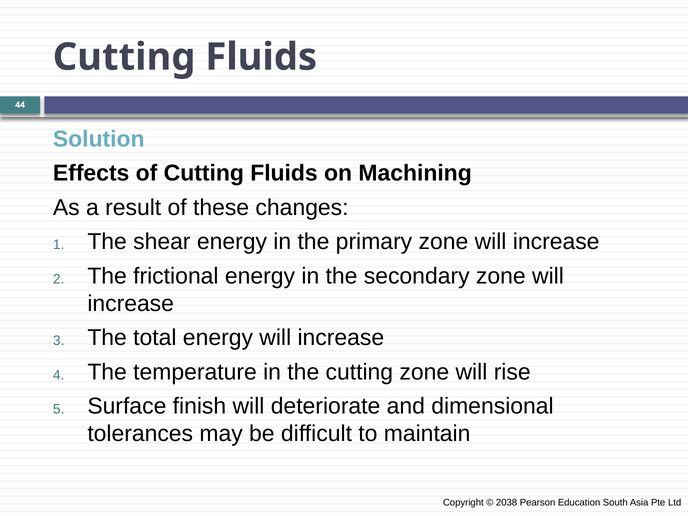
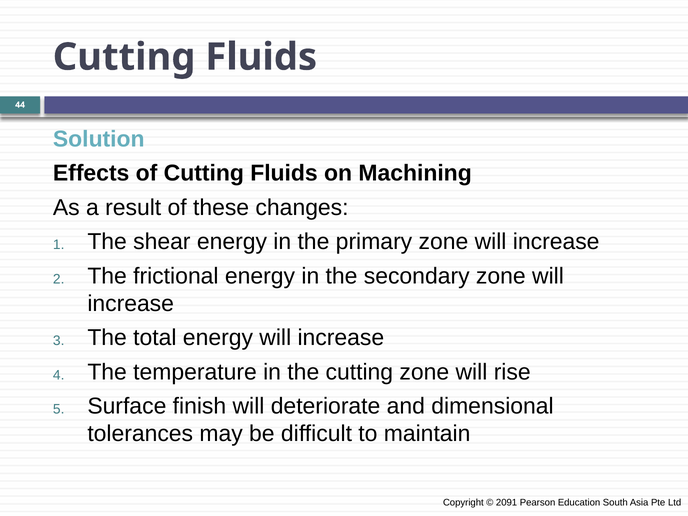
2038: 2038 -> 2091
